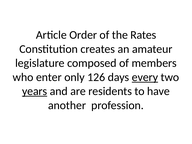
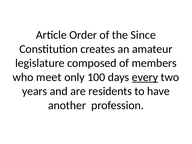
Rates: Rates -> Since
enter: enter -> meet
126: 126 -> 100
years underline: present -> none
